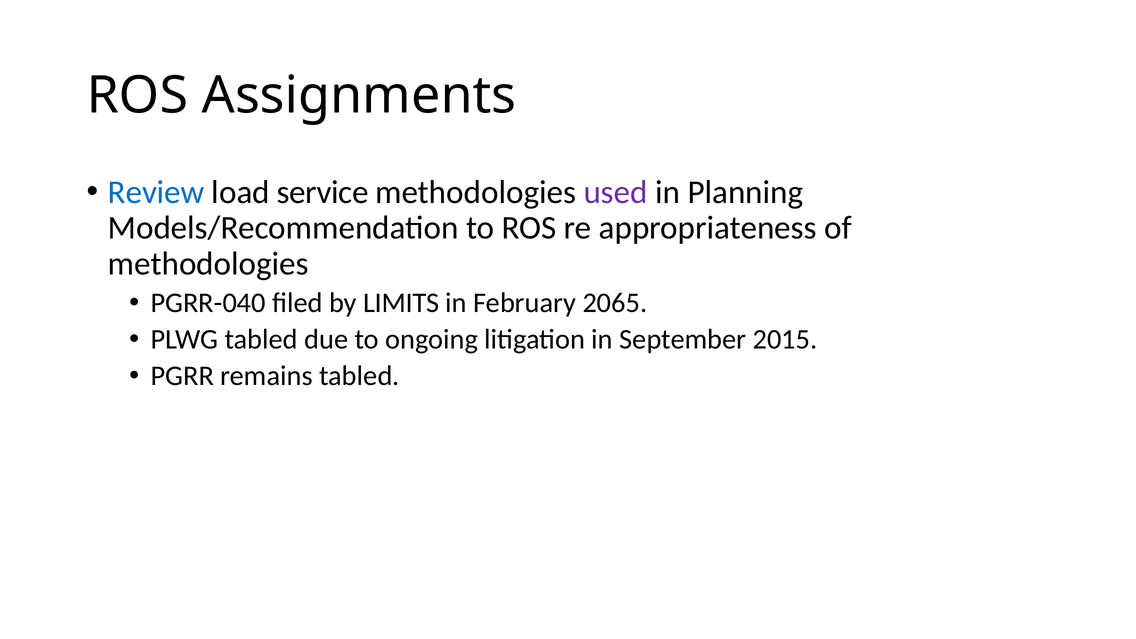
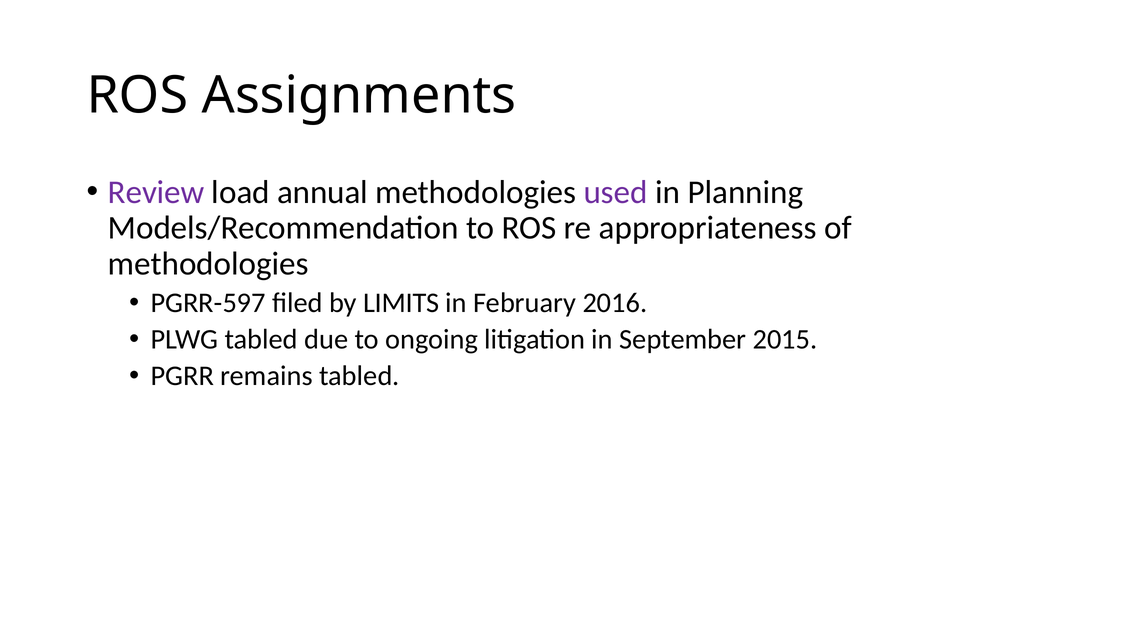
Review colour: blue -> purple
service: service -> annual
PGRR-040: PGRR-040 -> PGRR-597
2065: 2065 -> 2016
